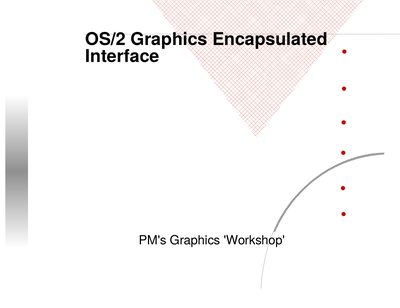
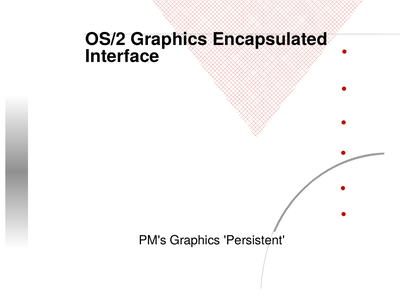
Workshop: Workshop -> Persistent
